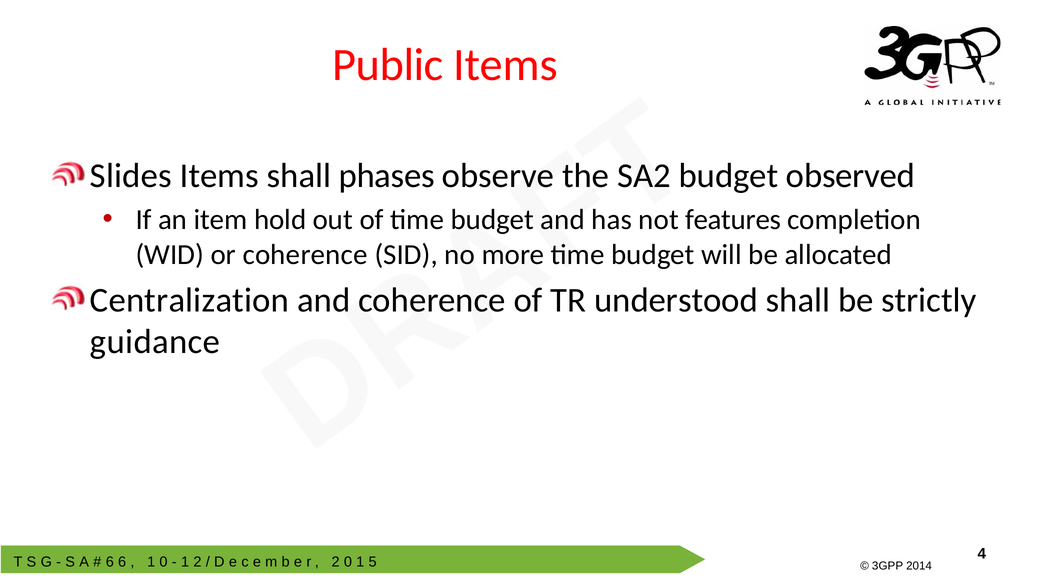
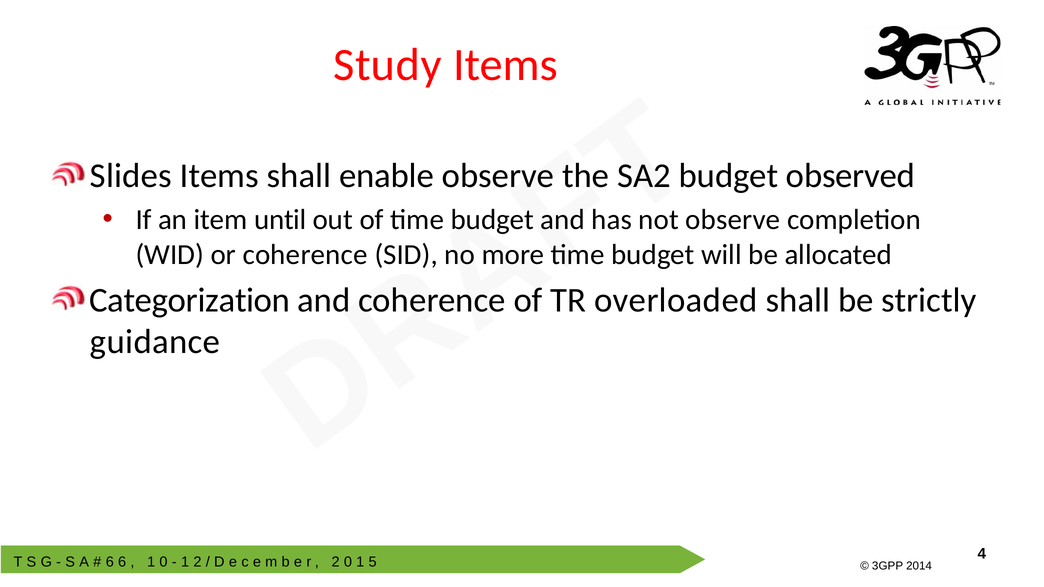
Public: Public -> Study
phases: phases -> enable
hold: hold -> until
features at (733, 220): features -> observe
Centralization: Centralization -> Categorization
understood: understood -> overloaded
